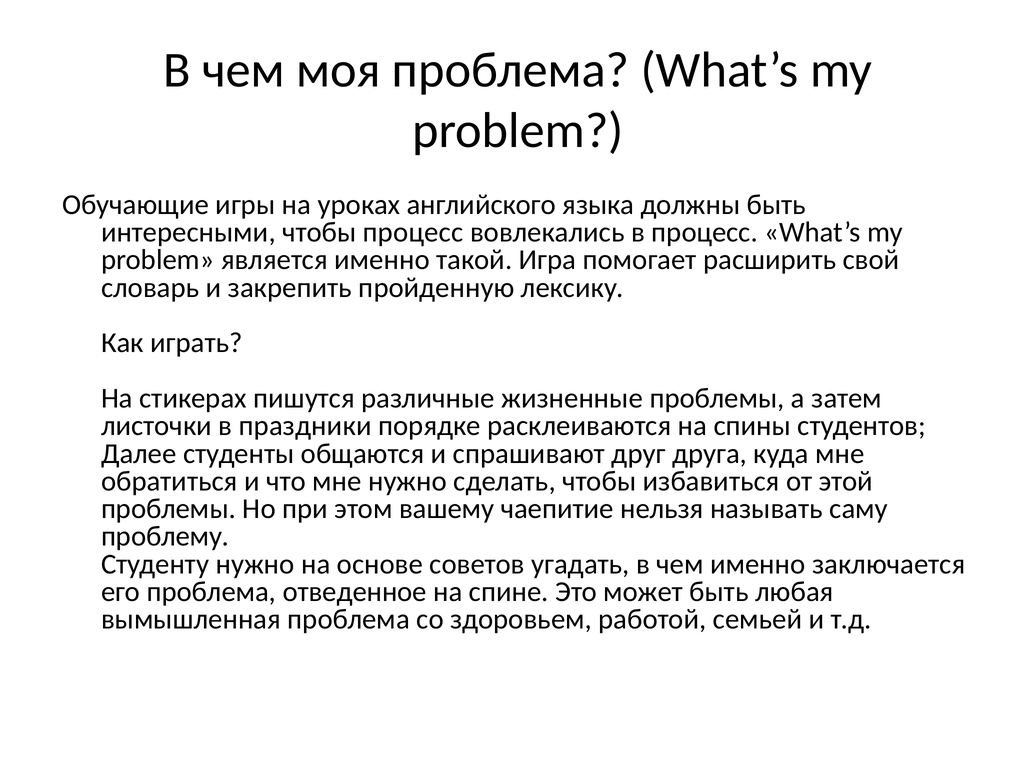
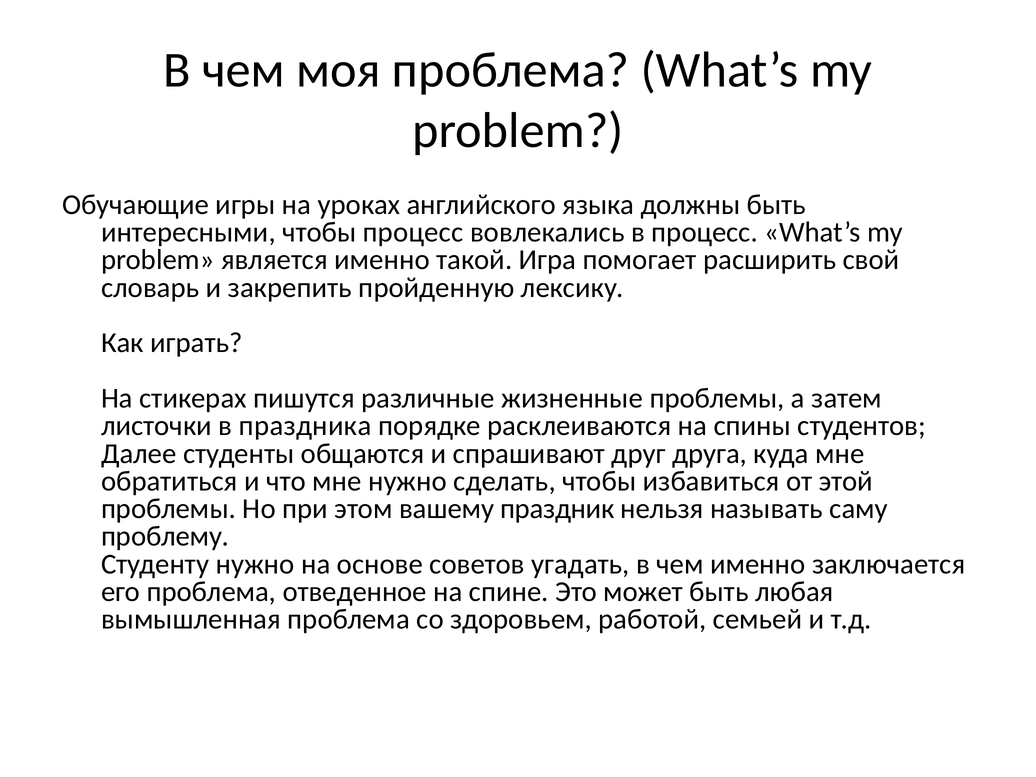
праздники: праздники -> праздника
чаепитие: чаепитие -> праздник
